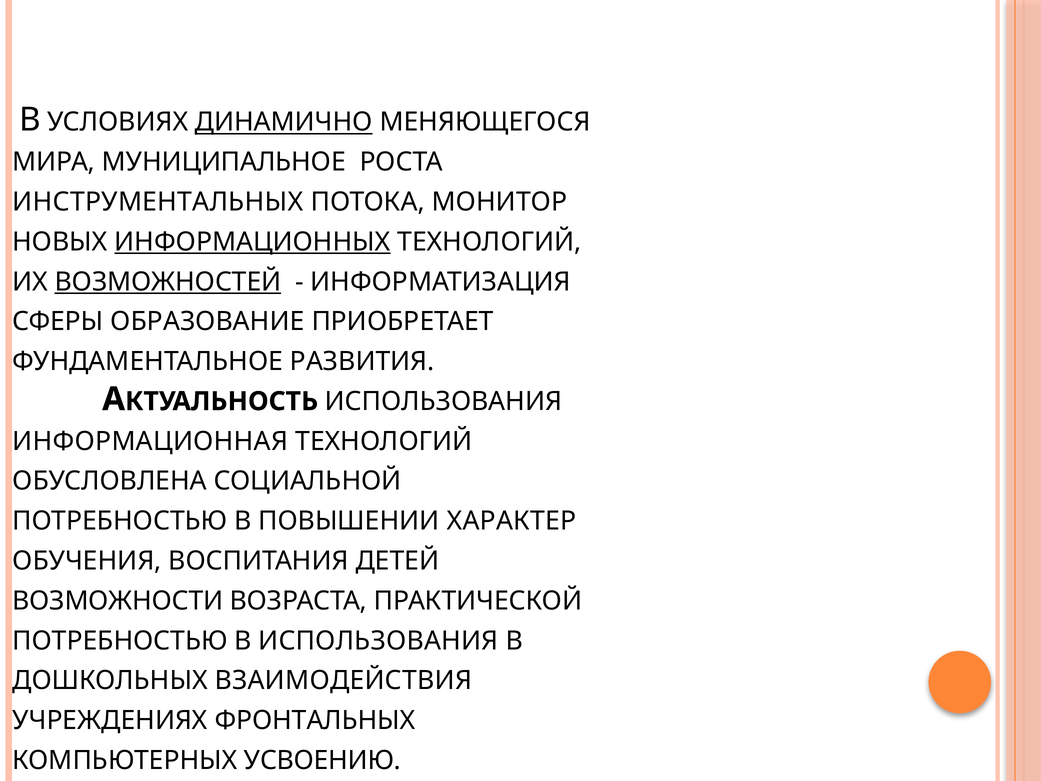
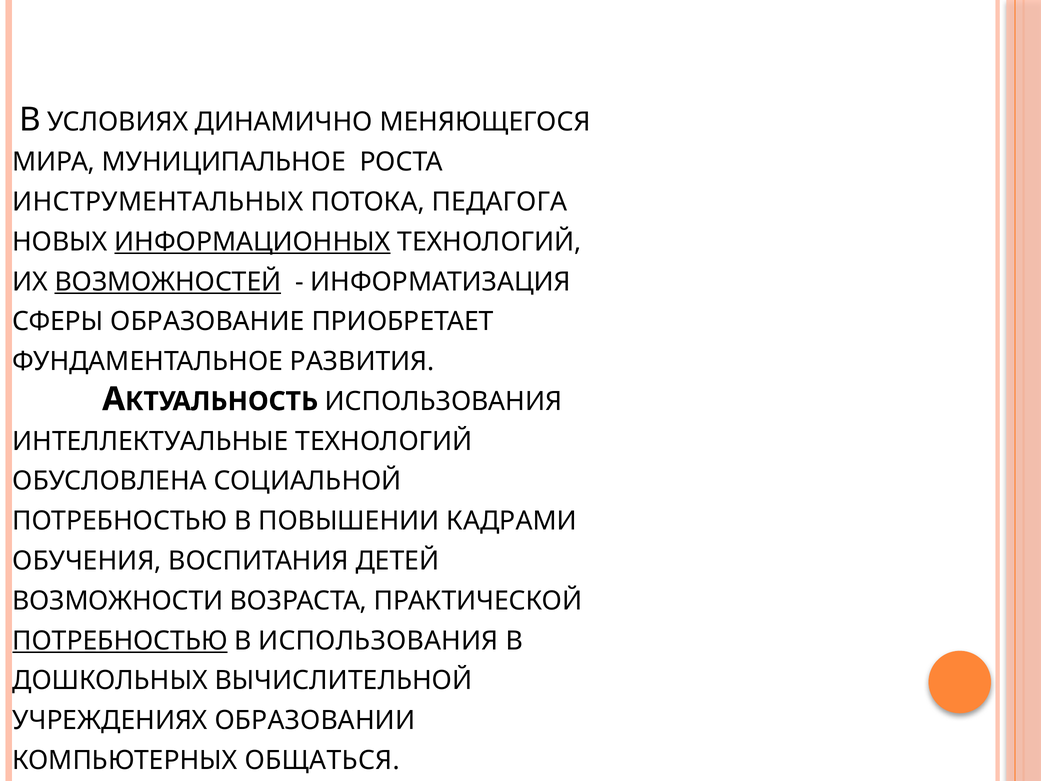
ДИНАМИЧНО underline: present -> none
МОНИТОР: МОНИТОР -> ПЕДАГОГА
ИНФОРМАЦИОННАЯ: ИНФОРМАЦИОННАЯ -> ИНТЕЛЛЕКТУАЛЬНЫЕ
ХАРАКТЕР: ХАРАКТЕР -> КАДРАМИ
ПОТРЕБНОСТЬЮ at (120, 641) underline: none -> present
ВЗАИМОДЕЙСТВИЯ: ВЗАИМОДЕЙСТВИЯ -> ВЫЧИСЛИТЕЛЬНОЙ
ФРОНТАЛЬНЫХ: ФРОНТАЛЬНЫХ -> ОБРАЗОВАНИИ
УСВОЕНИЮ: УСВОЕНИЮ -> ОБЩАТЬСЯ
